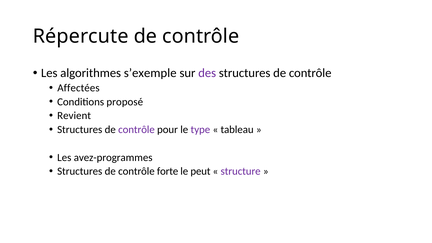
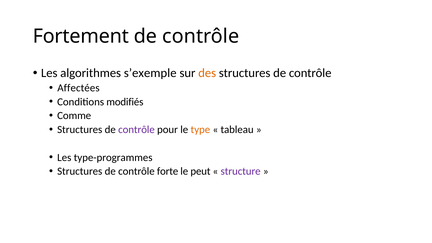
Répercute: Répercute -> Fortement
des colour: purple -> orange
proposé: proposé -> modifiés
Revient: Revient -> Comme
type colour: purple -> orange
avez-programmes: avez-programmes -> type-programmes
